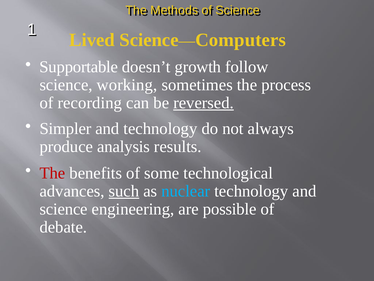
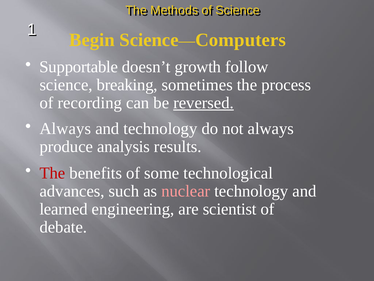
Lived: Lived -> Begin
working: working -> breaking
Simpler at (65, 128): Simpler -> Always
such underline: present -> none
nuclear colour: light blue -> pink
science at (64, 209): science -> learned
possible: possible -> scientist
